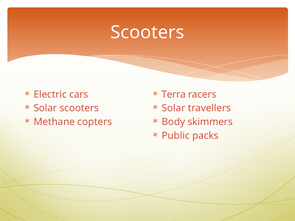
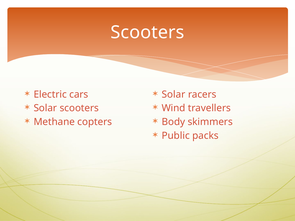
Terra at (174, 94): Terra -> Solar
Solar at (174, 108): Solar -> Wind
